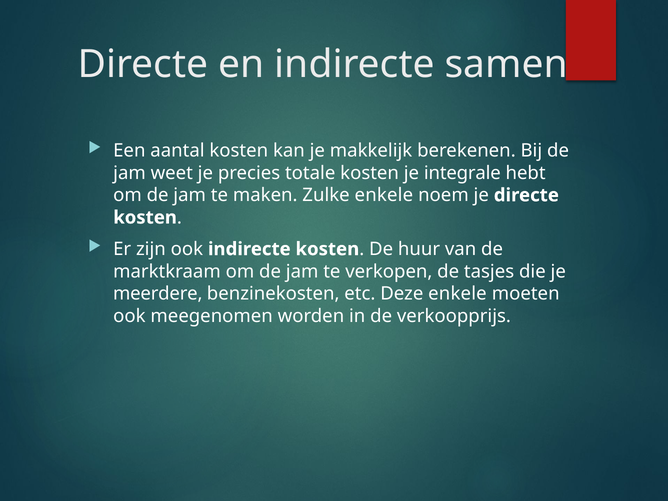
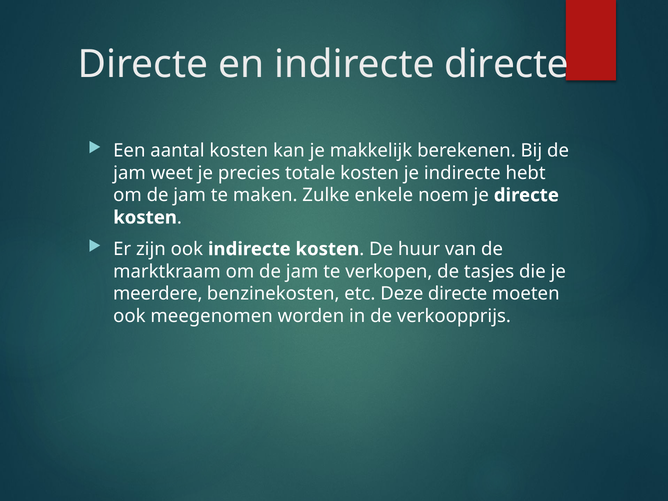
indirecte samen: samen -> directe
je integrale: integrale -> indirecte
Deze enkele: enkele -> directe
